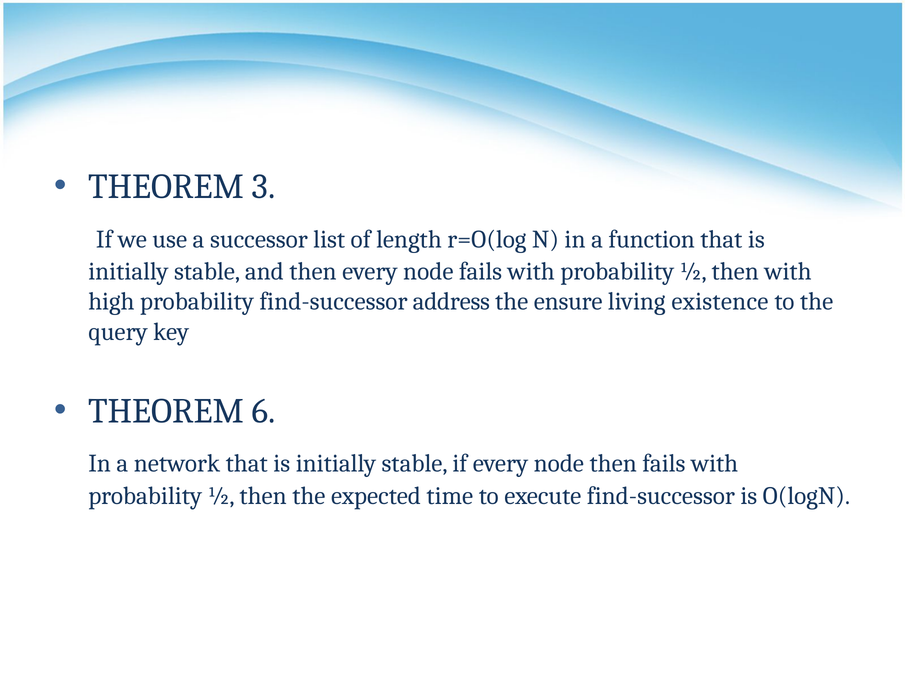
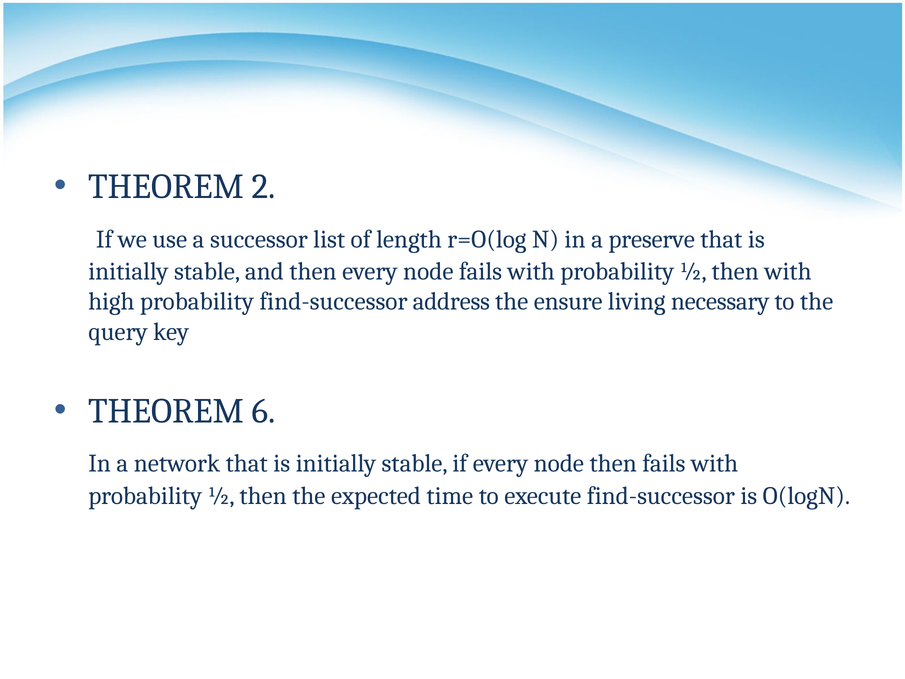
3: 3 -> 2
function: function -> preserve
existence: existence -> necessary
